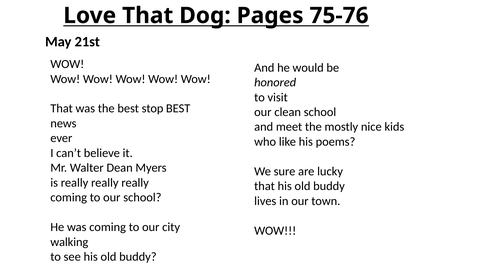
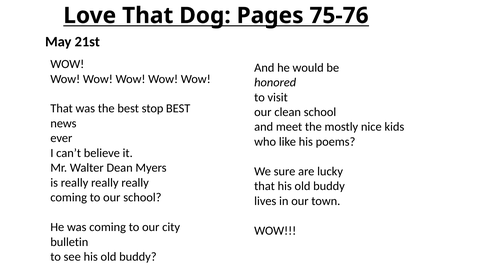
walking: walking -> bulletin
